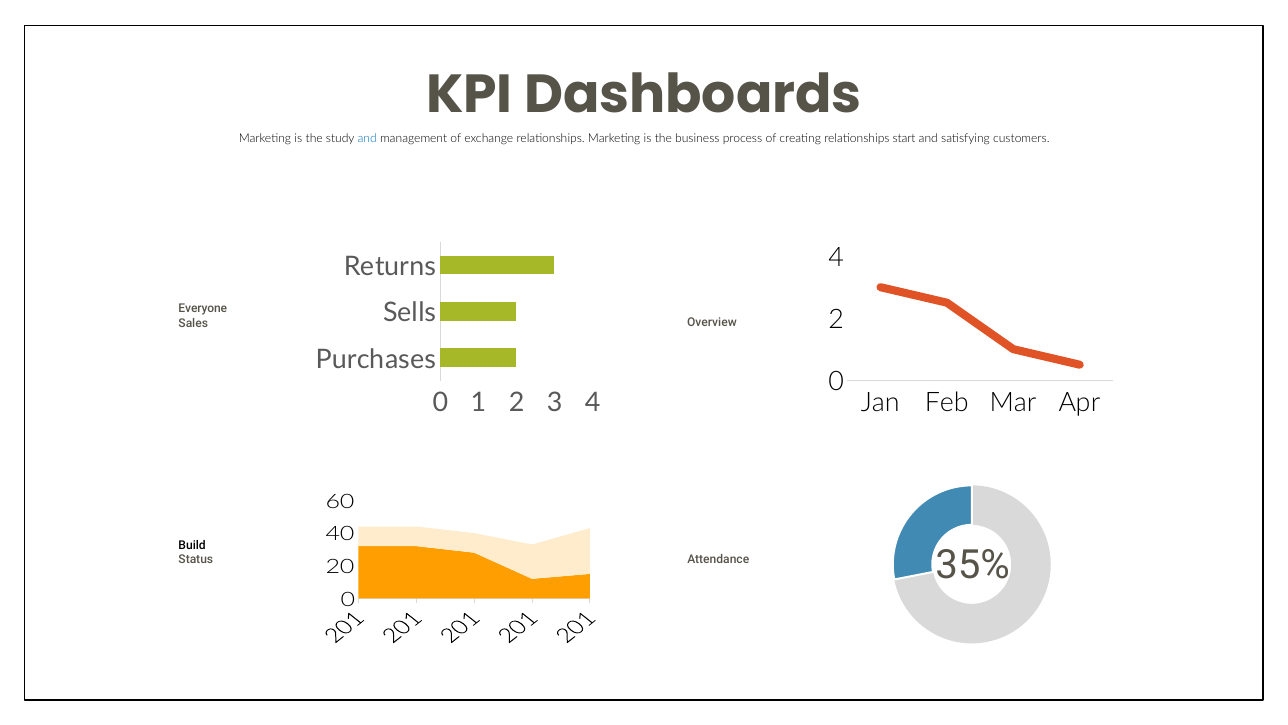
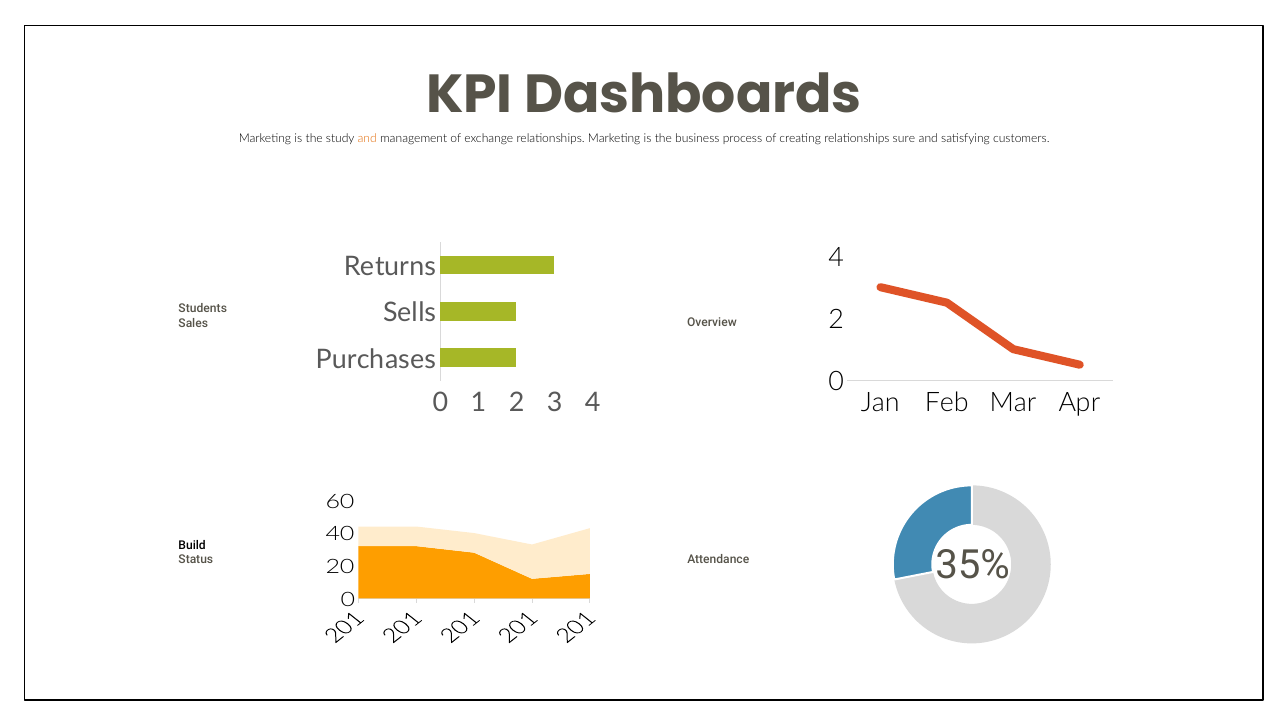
and at (367, 139) colour: blue -> orange
start: start -> sure
Everyone: Everyone -> Students
